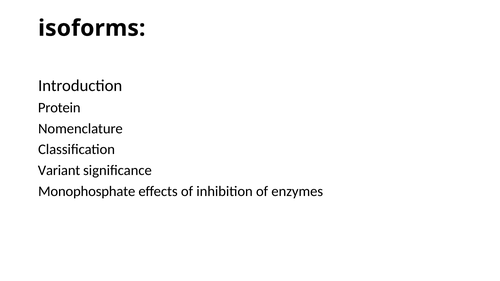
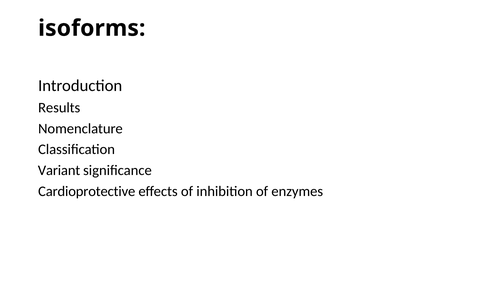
Protein: Protein -> Results
Monophosphate: Monophosphate -> Cardioprotective
